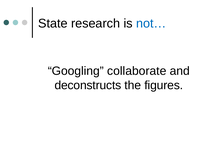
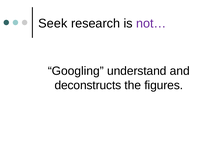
State: State -> Seek
not… colour: blue -> purple
collaborate: collaborate -> understand
